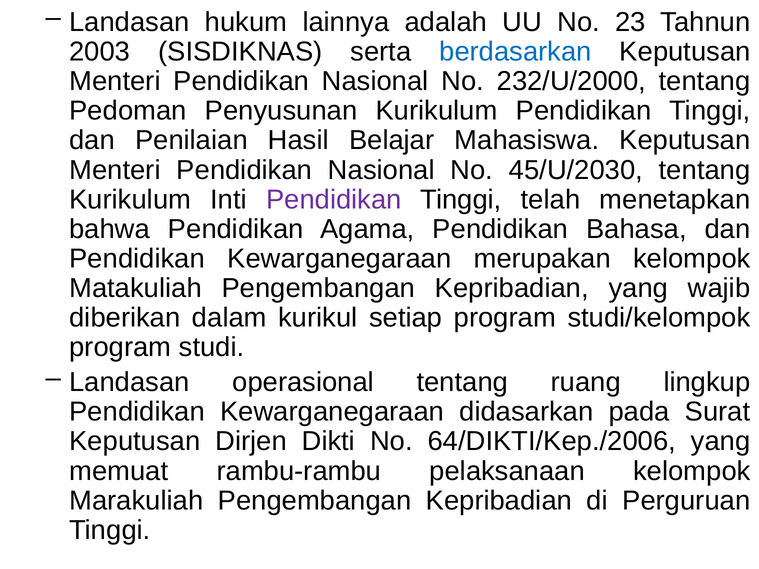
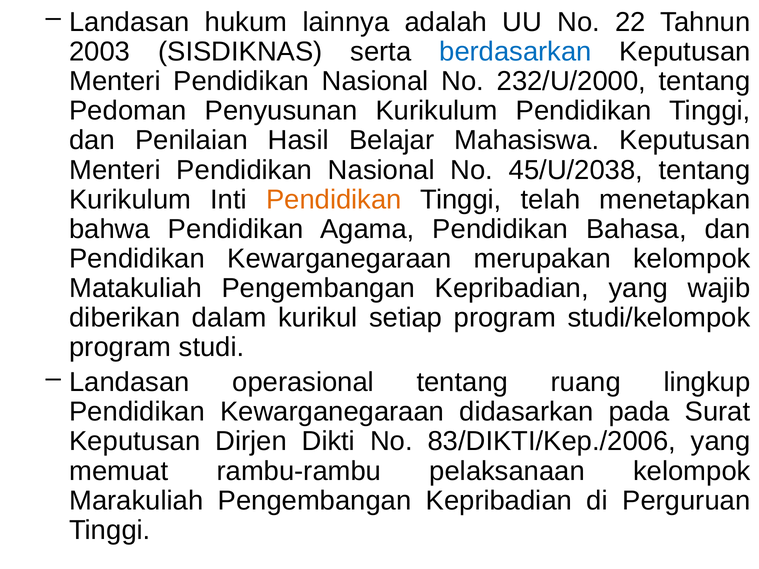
23: 23 -> 22
45/U/2030: 45/U/2030 -> 45/U/2038
Pendidikan at (334, 200) colour: purple -> orange
64/DIKTI/Kep./2006: 64/DIKTI/Kep./2006 -> 83/DIKTI/Kep./2006
